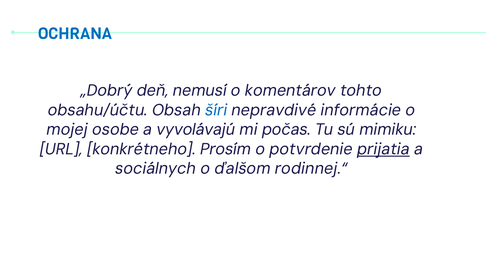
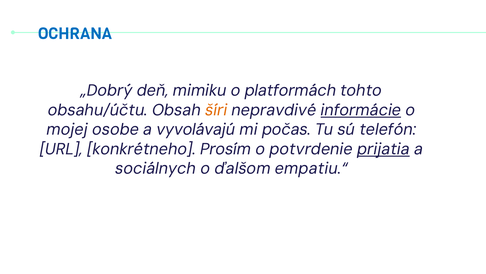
nemusí: nemusí -> mimiku
komentárov: komentárov -> platformách
šíri colour: blue -> orange
informácie underline: none -> present
mimiku: mimiku -> telefón
rodinnej.“: rodinnej.“ -> empatiu.“
